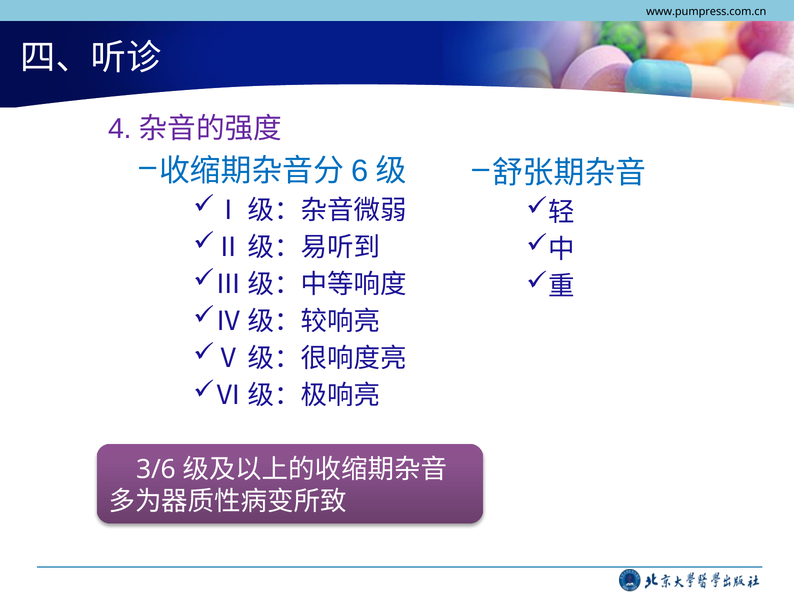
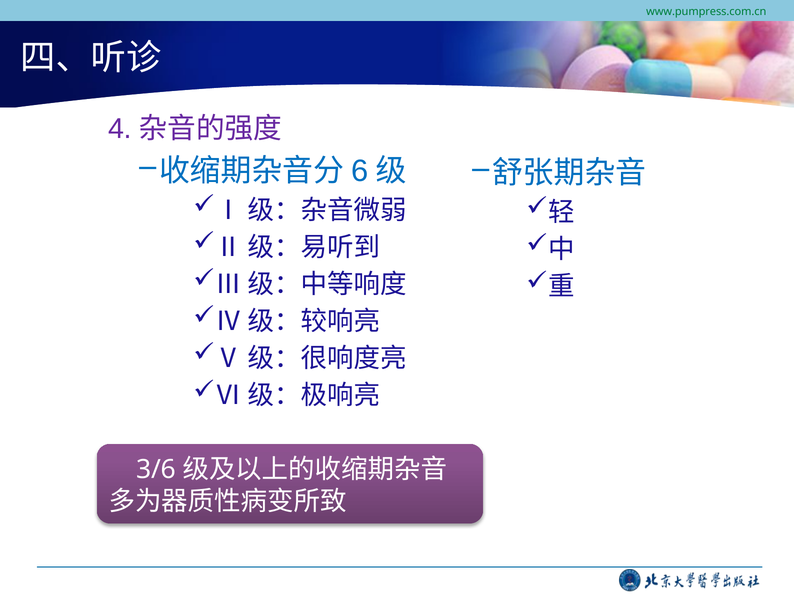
www.pumpress.com.cn colour: black -> green
